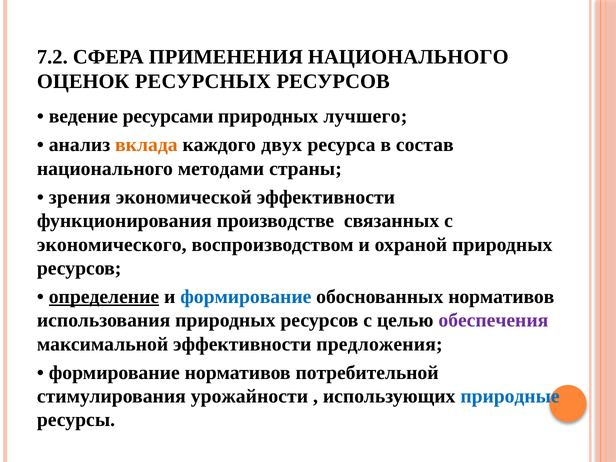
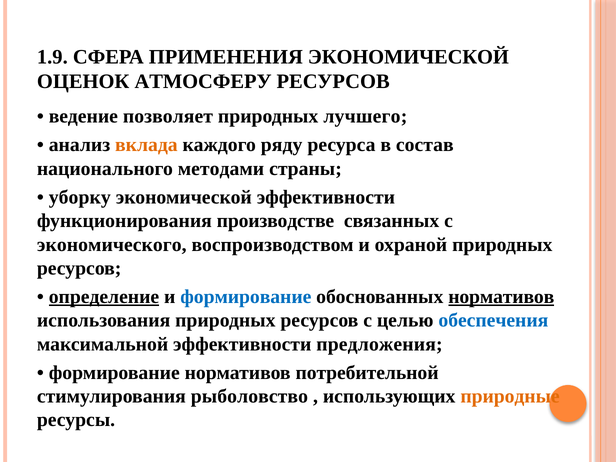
7.2: 7.2 -> 1.9
ПРИМЕНЕНИЯ НАЦИОНАЛЬНОГО: НАЦИОНАЛЬНОГО -> ЭКОНОМИЧЕСКОЙ
РЕСУРСНЫХ: РЕСУРСНЫХ -> АТМОСФЕРУ
ресурсами: ресурсами -> позволяет
двух: двух -> ряду
зрения: зрения -> уборку
нормативов at (501, 297) underline: none -> present
обеспечения colour: purple -> blue
урожайности: урожайности -> рыболовство
природные colour: blue -> orange
